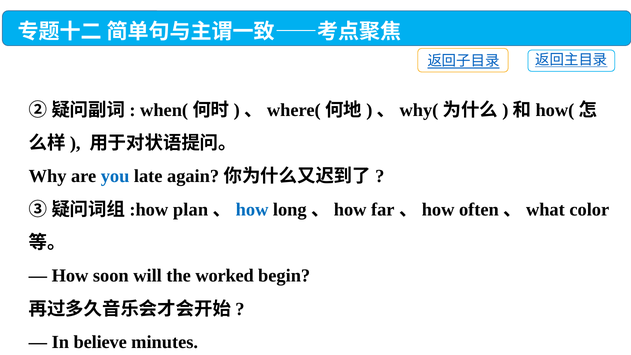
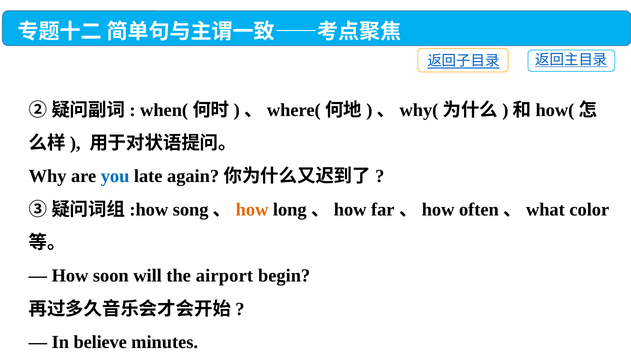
plan: plan -> song
how at (252, 210) colour: blue -> orange
worked: worked -> airport
